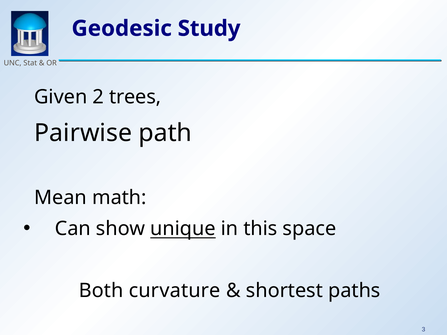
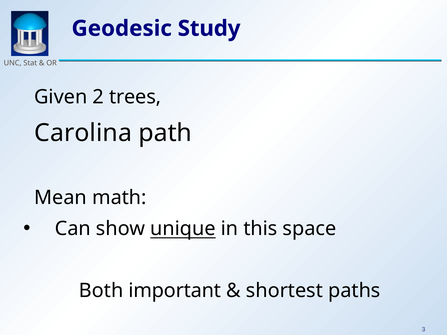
Pairwise: Pairwise -> Carolina
curvature: curvature -> important
